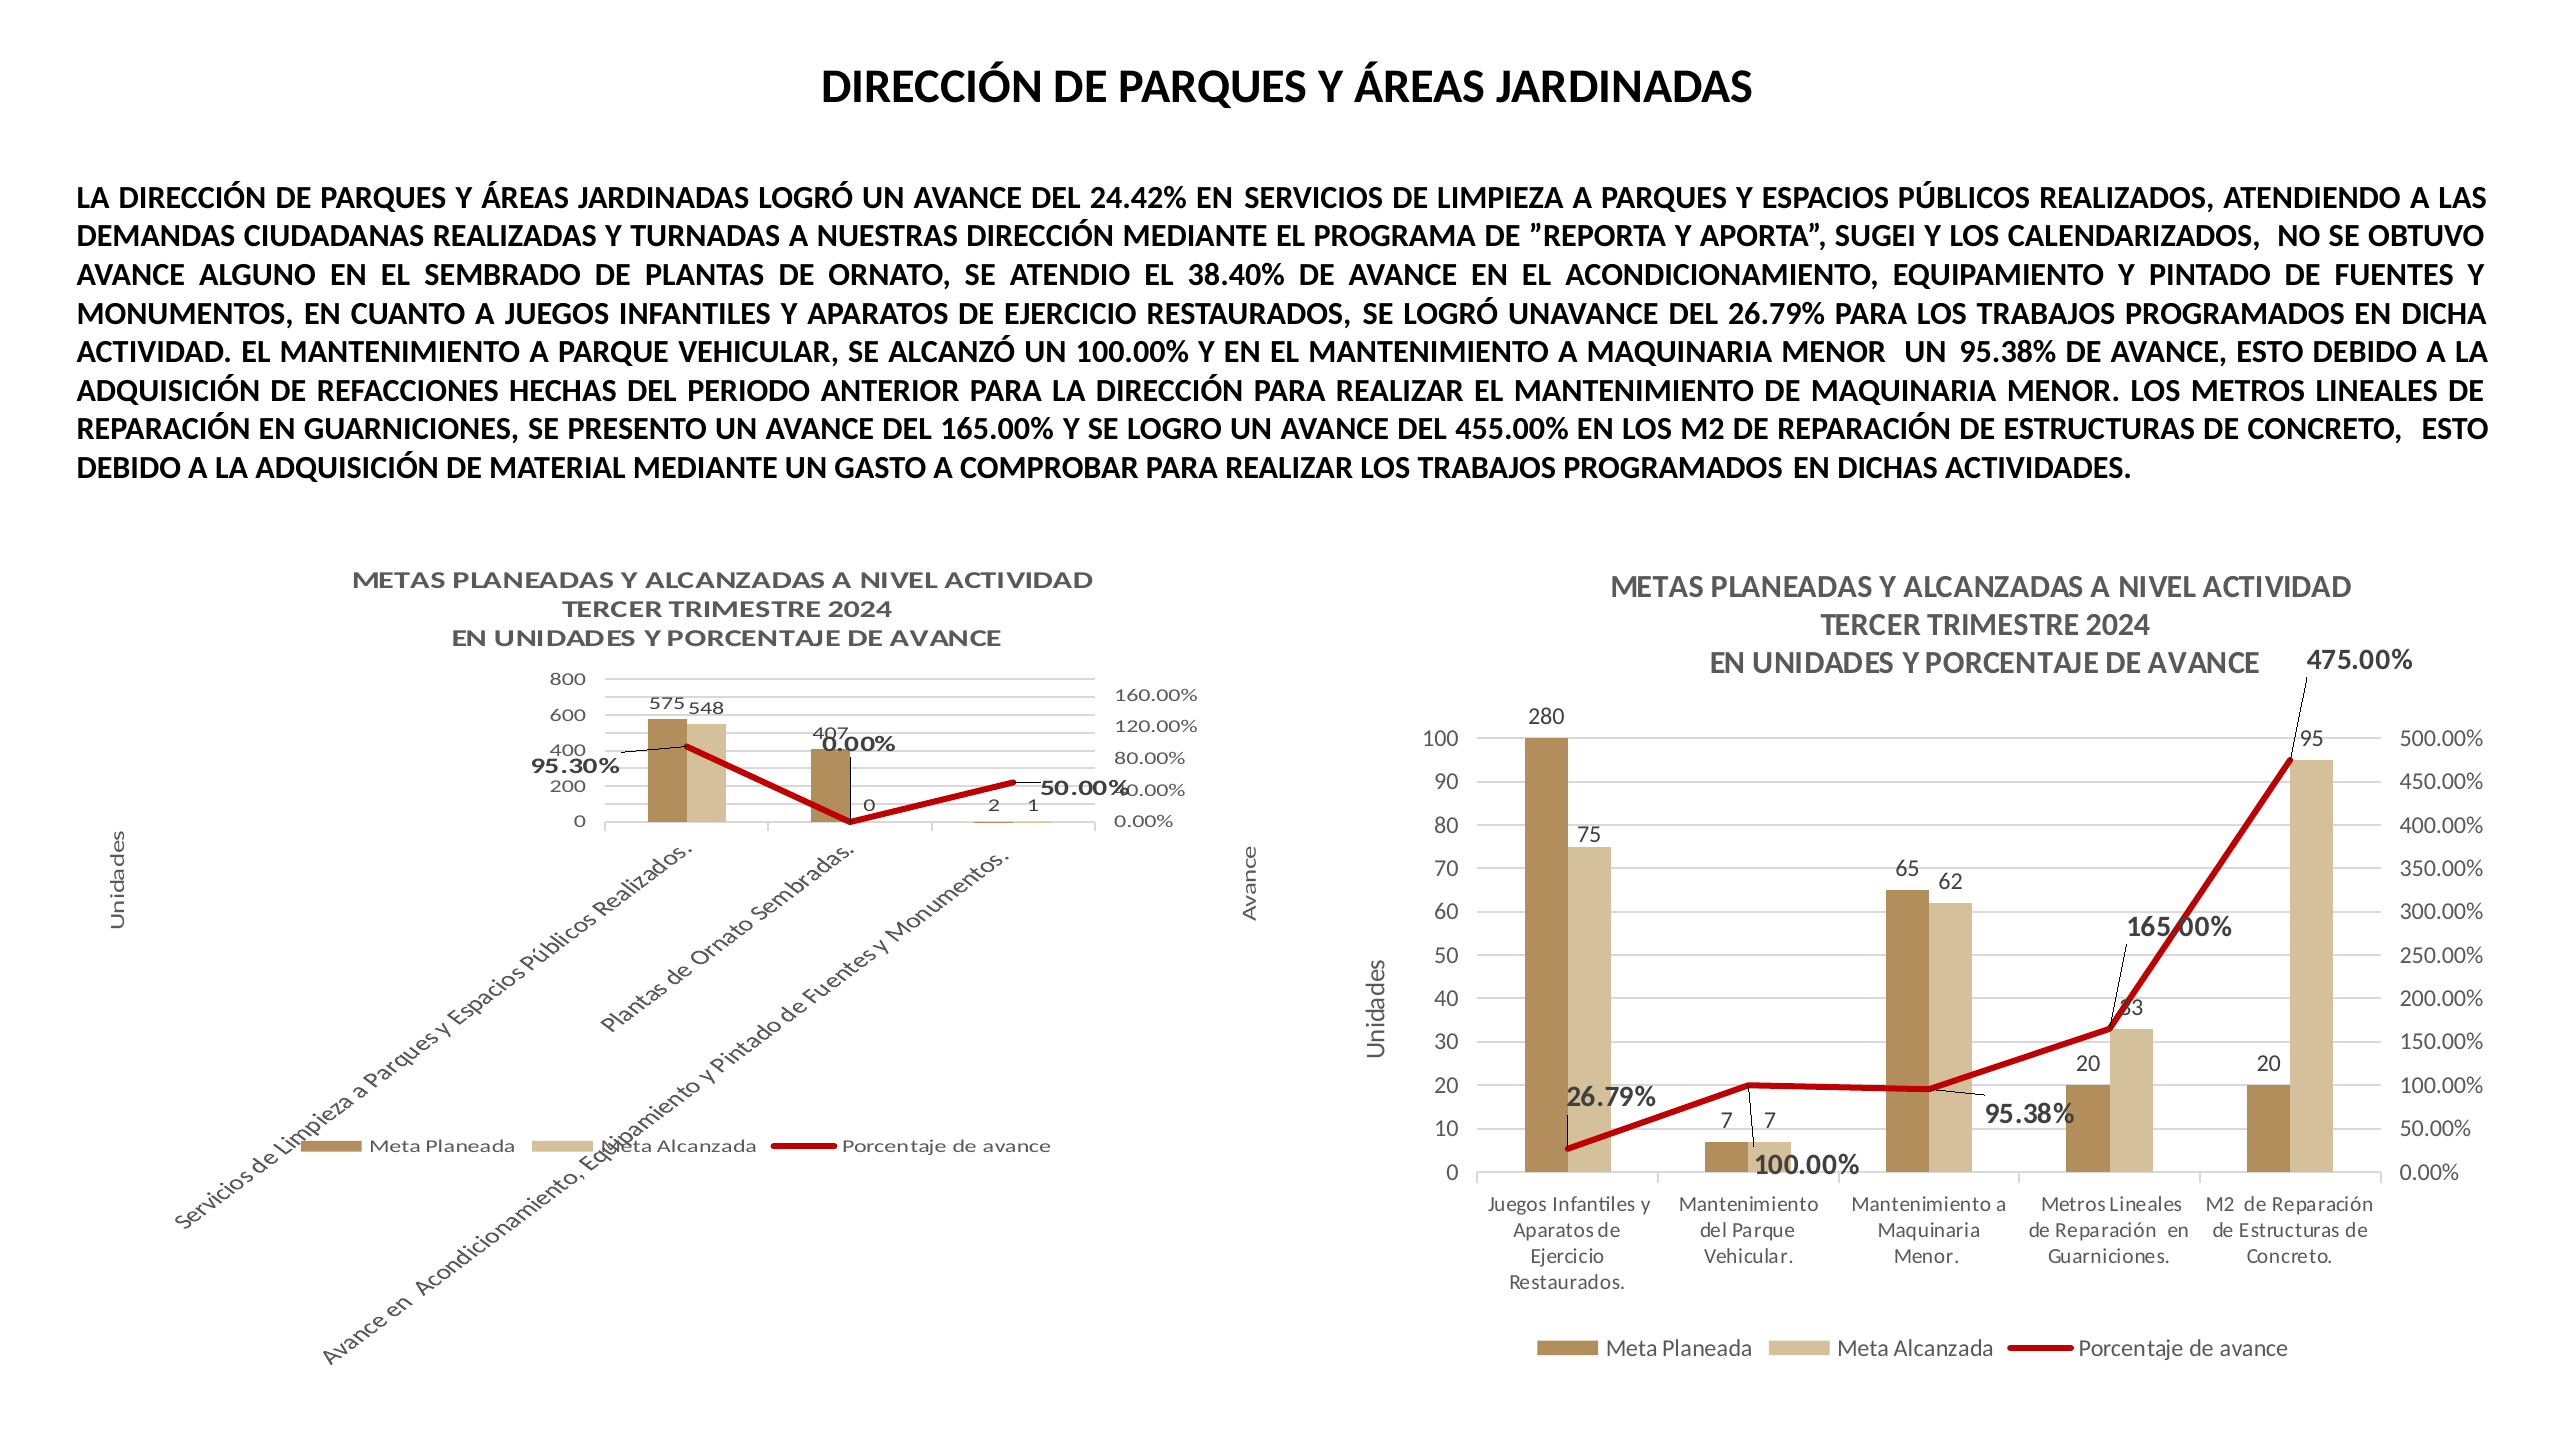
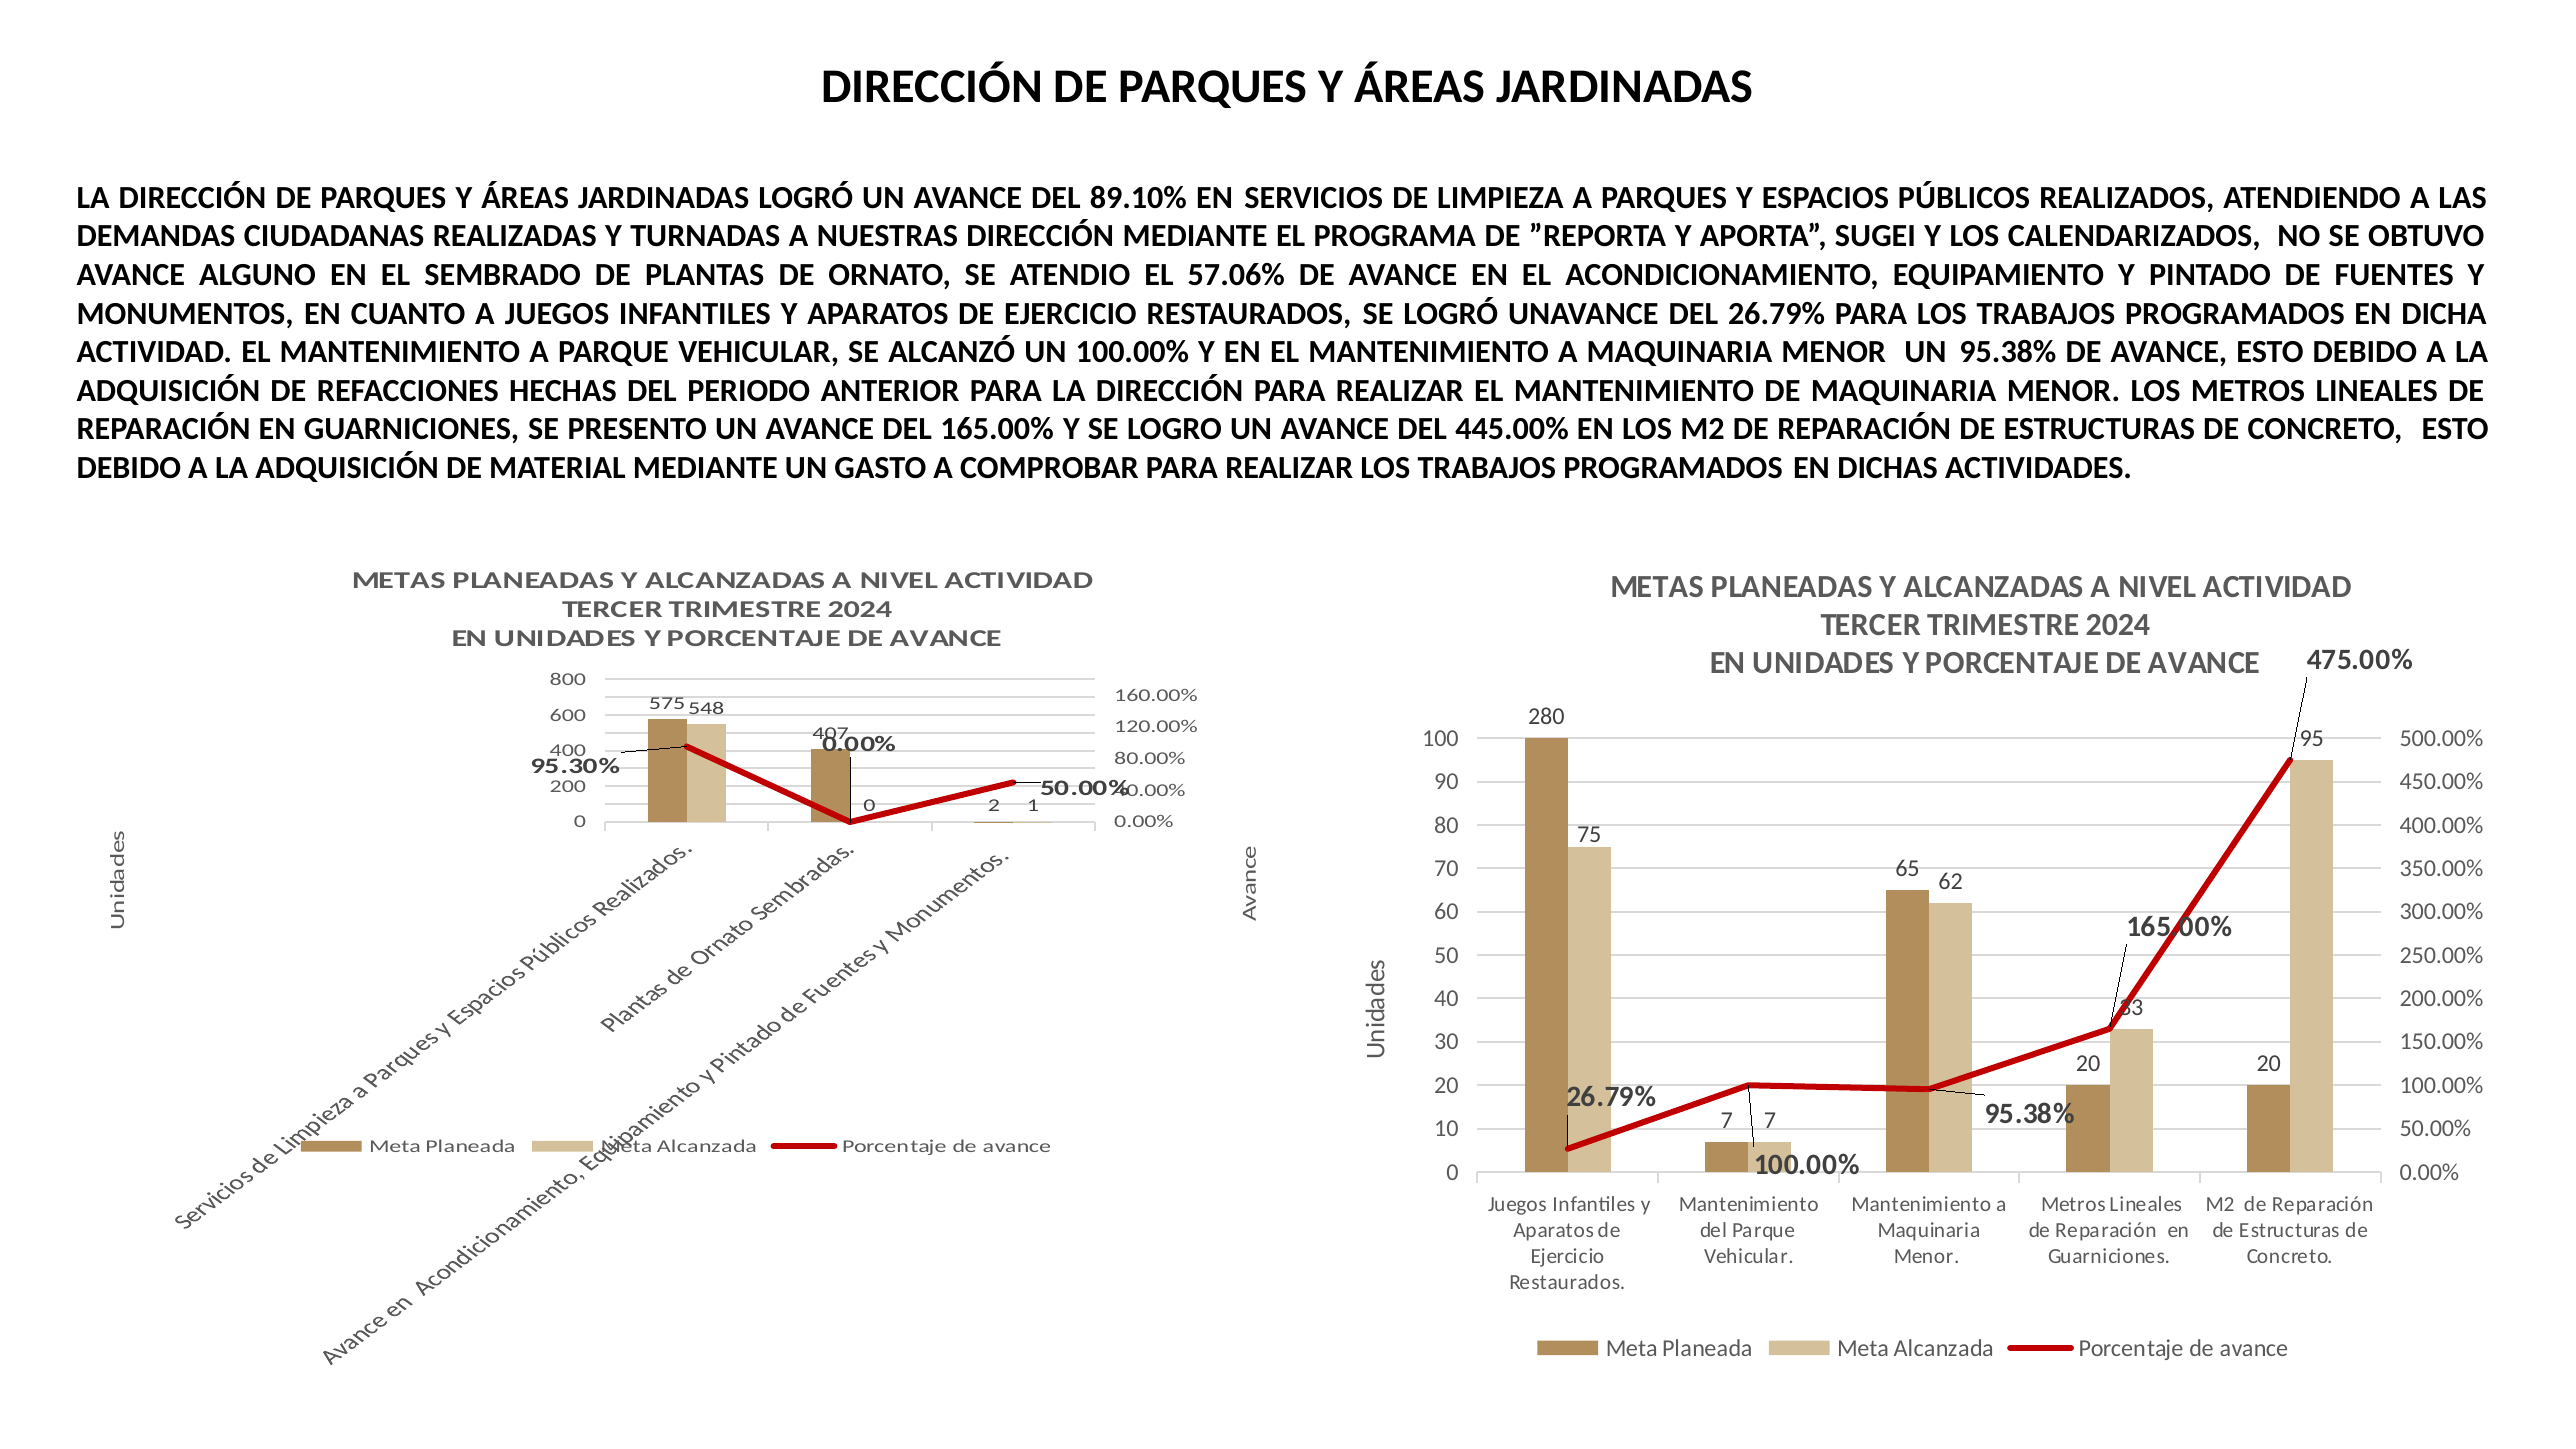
24.42%: 24.42% -> 89.10%
38.40%: 38.40% -> 57.06%
455.00%: 455.00% -> 445.00%
